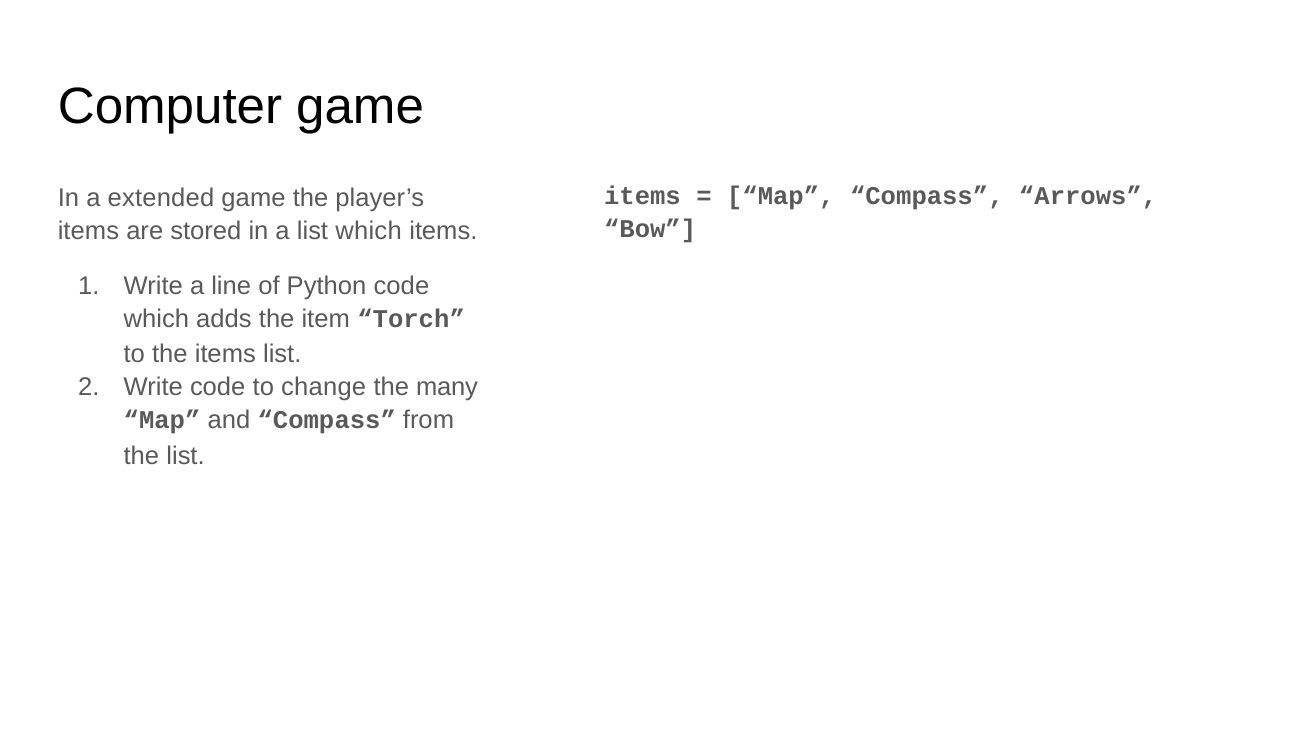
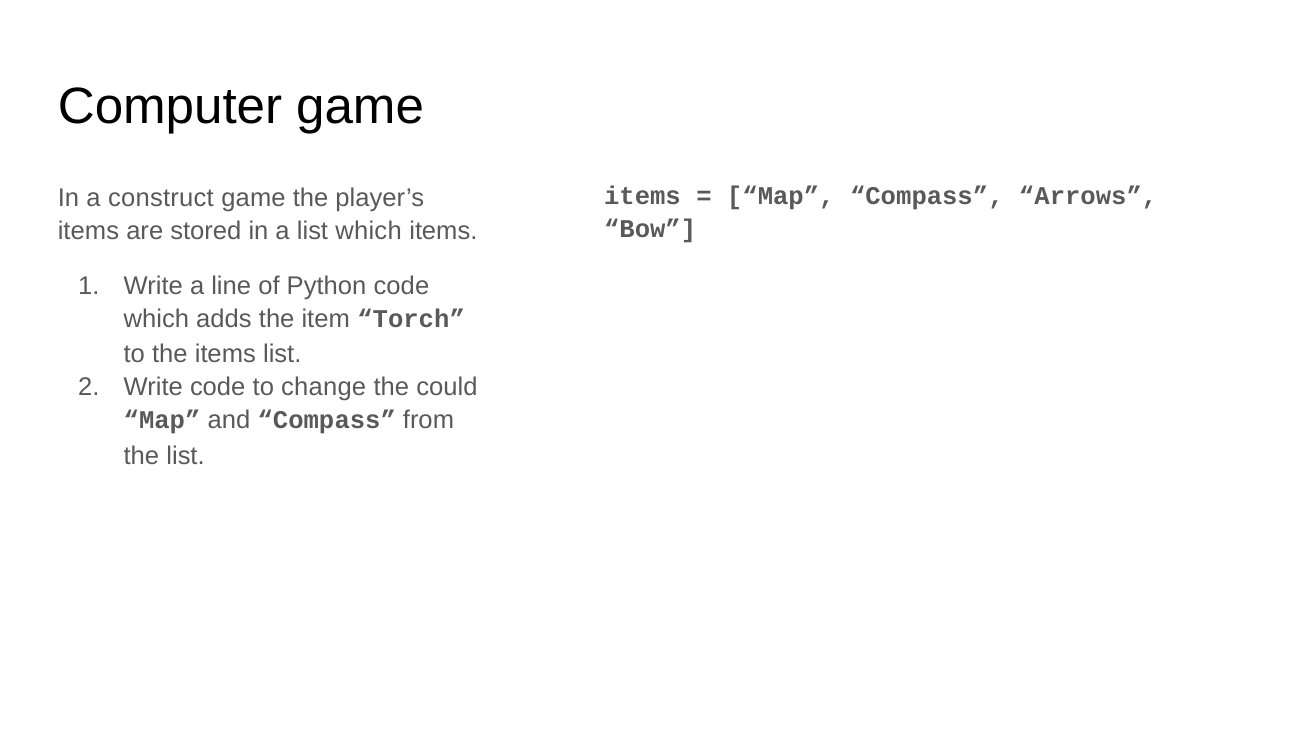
extended: extended -> construct
many: many -> could
